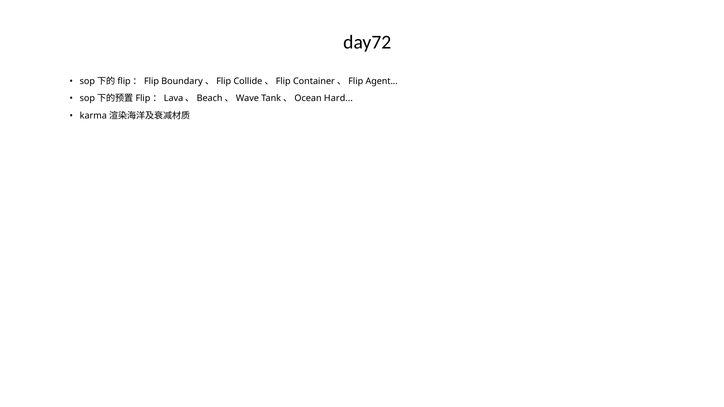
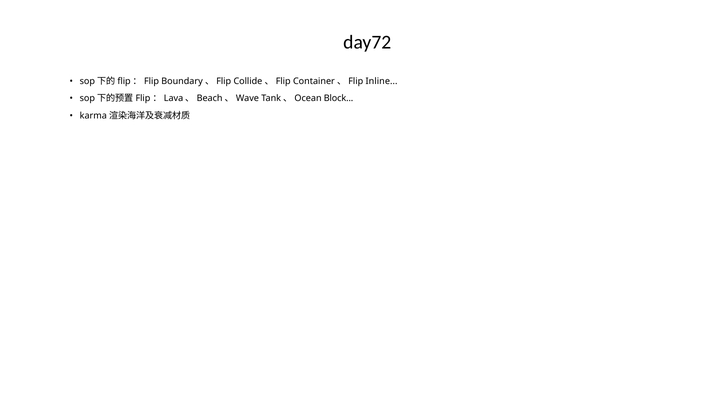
Agent: Agent -> Inline
Hard: Hard -> Block
